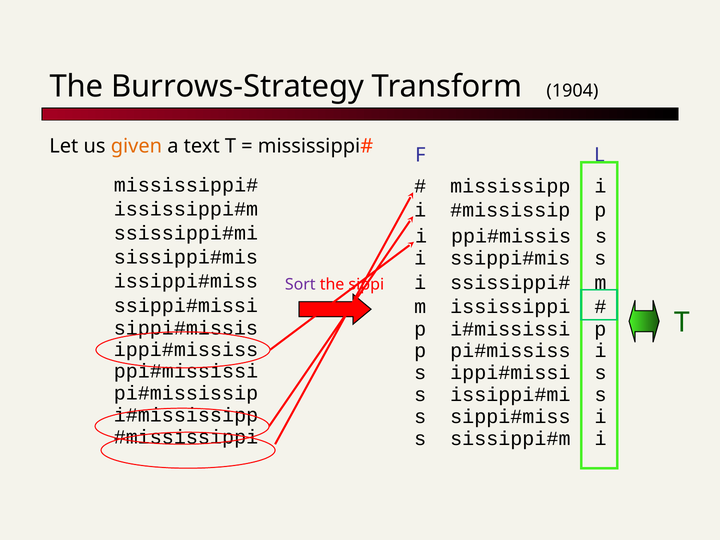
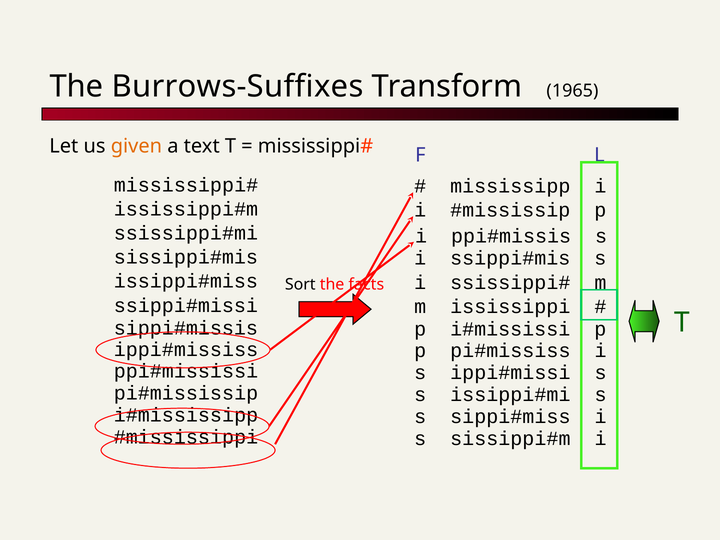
Burrows-Strategy: Burrows-Strategy -> Burrows-Suffixes
1904: 1904 -> 1965
Sort colour: purple -> black
sippi: sippi -> facts
